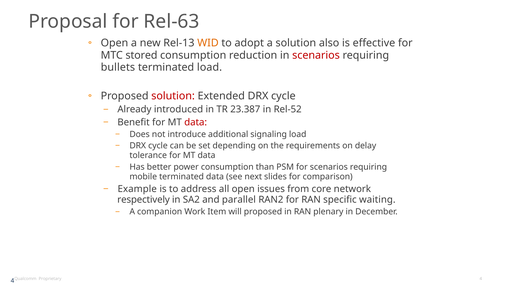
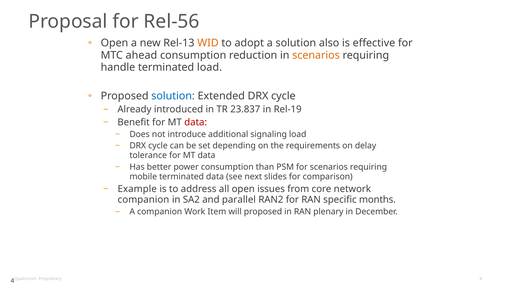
Rel-63: Rel-63 -> Rel-56
stored: stored -> ahead
scenarios at (316, 55) colour: red -> orange
bullets: bullets -> handle
solution at (173, 96) colour: red -> blue
23.387: 23.387 -> 23.837
Rel-52: Rel-52 -> Rel-19
respectively at (144, 200): respectively -> companion
waiting: waiting -> months
